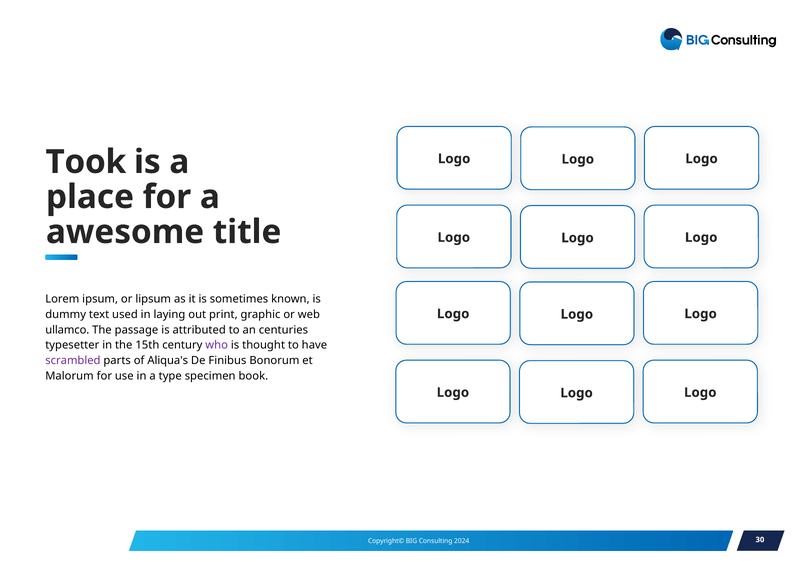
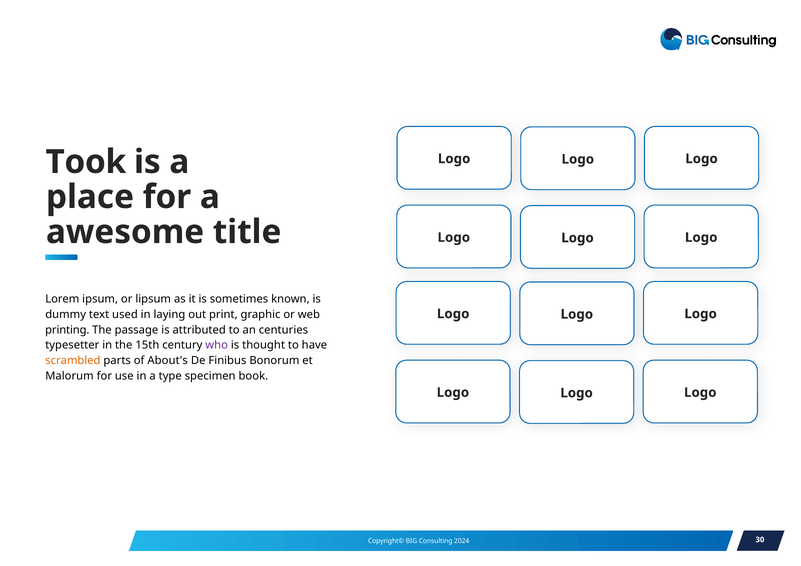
ullamco: ullamco -> printing
scrambled colour: purple -> orange
Aliqua's: Aliqua's -> About's
